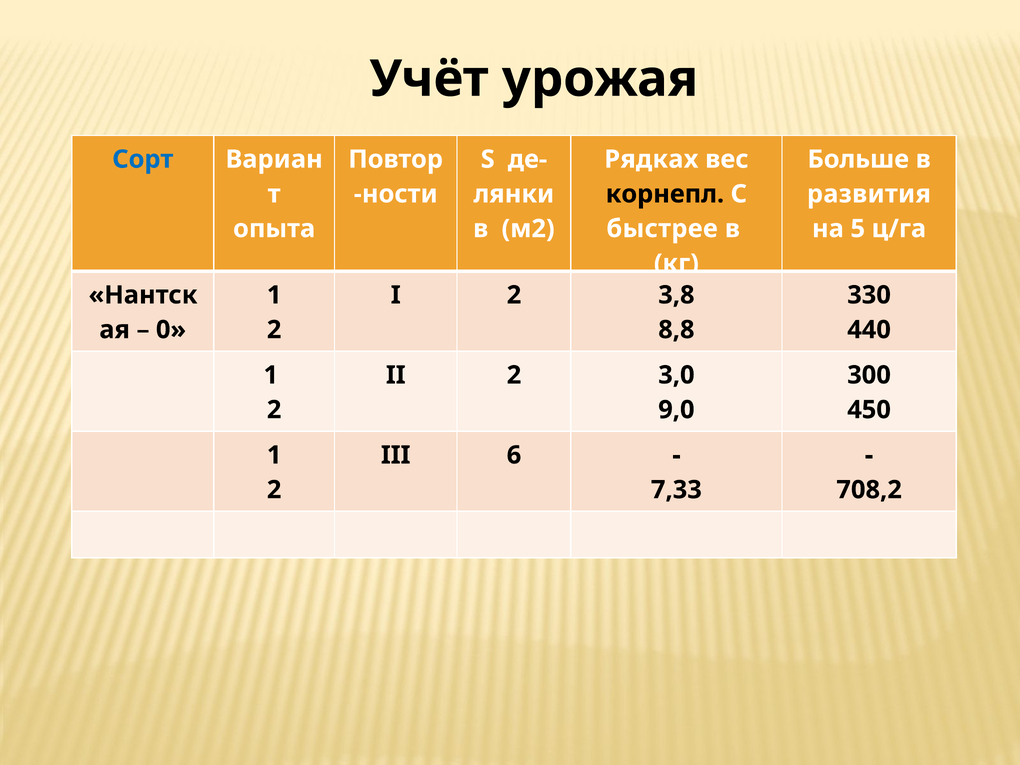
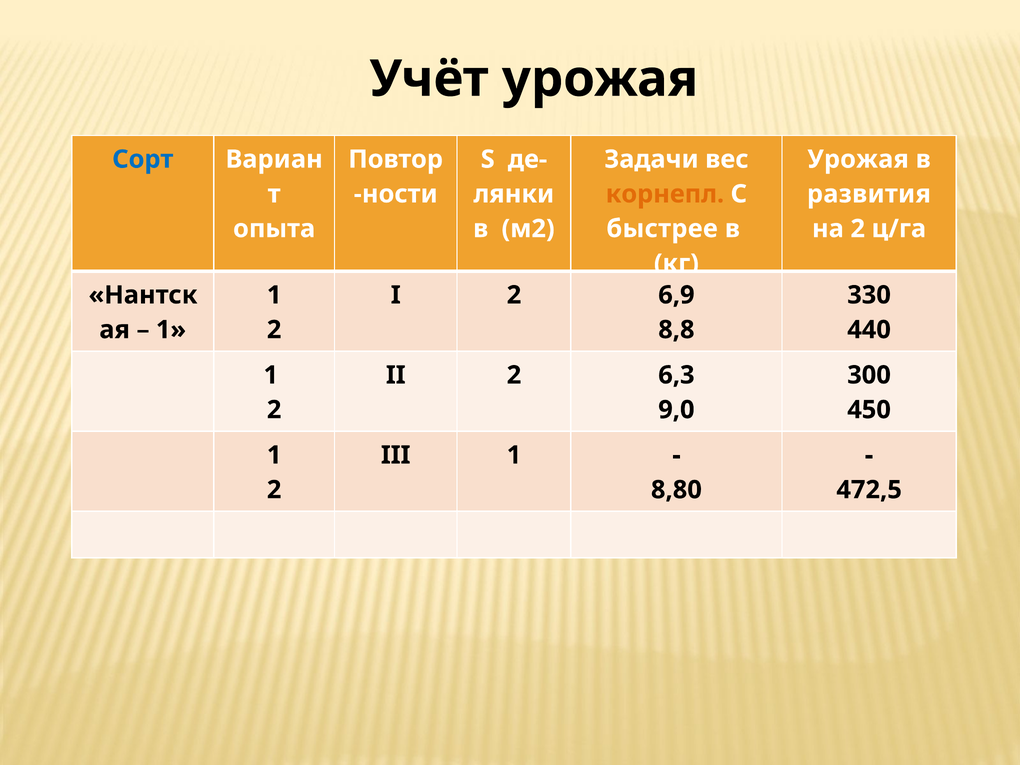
Рядках: Рядках -> Задачи
Больше at (858, 159): Больше -> Урожая
корнепл colour: black -> orange
на 5: 5 -> 2
3,8: 3,8 -> 6,9
0 at (171, 330): 0 -> 1
3,0: 3,0 -> 6,3
III 6: 6 -> 1
7,33: 7,33 -> 8,80
708,2: 708,2 -> 472,5
